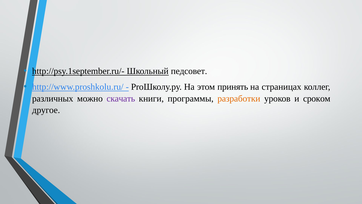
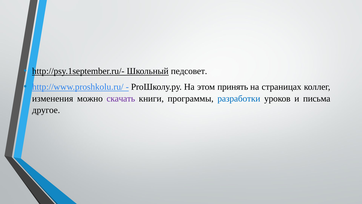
различных: различных -> изменения
разработки colour: orange -> blue
сроком: сроком -> письма
